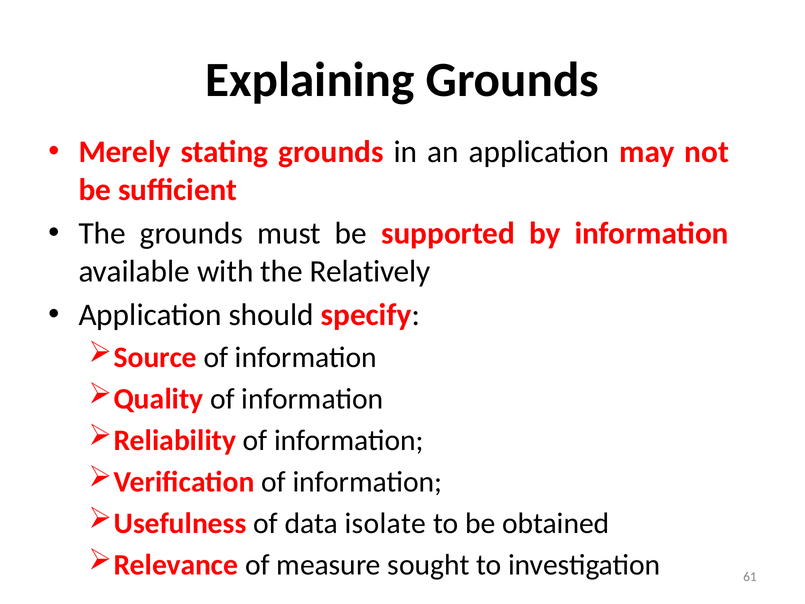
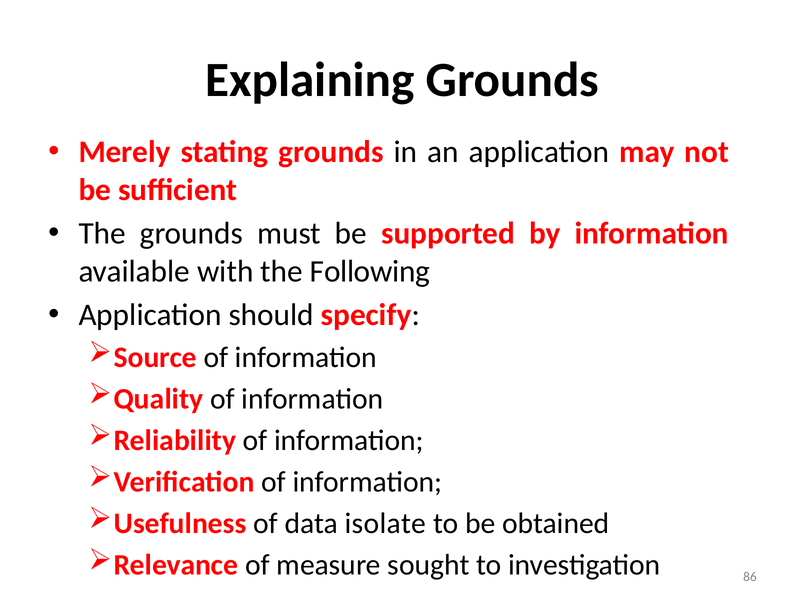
Relatively: Relatively -> Following
61: 61 -> 86
